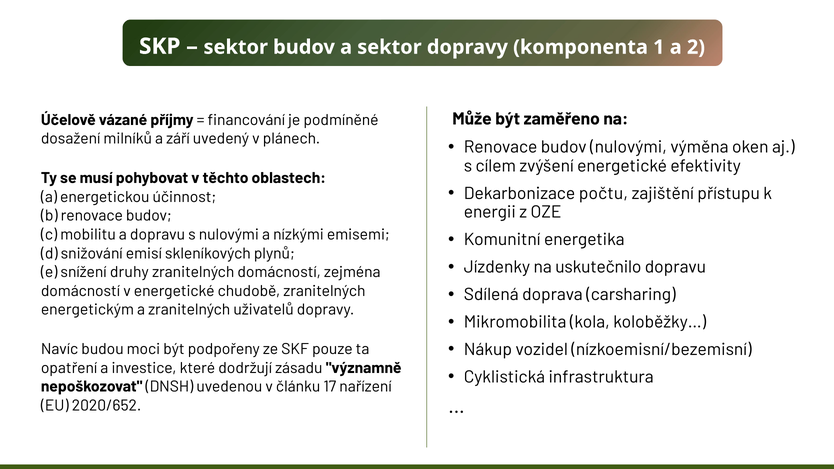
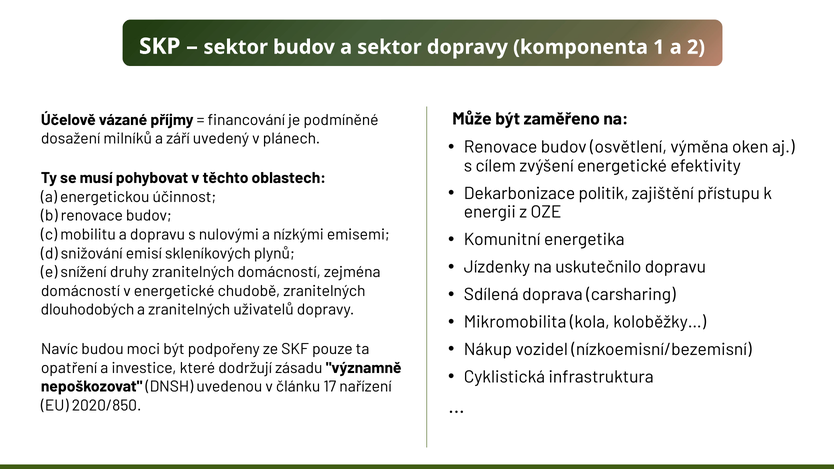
budov nulovými: nulovými -> osvětlení
počtu: počtu -> politik
energetickým: energetickým -> dlouhodobých
2020/652: 2020/652 -> 2020/850
